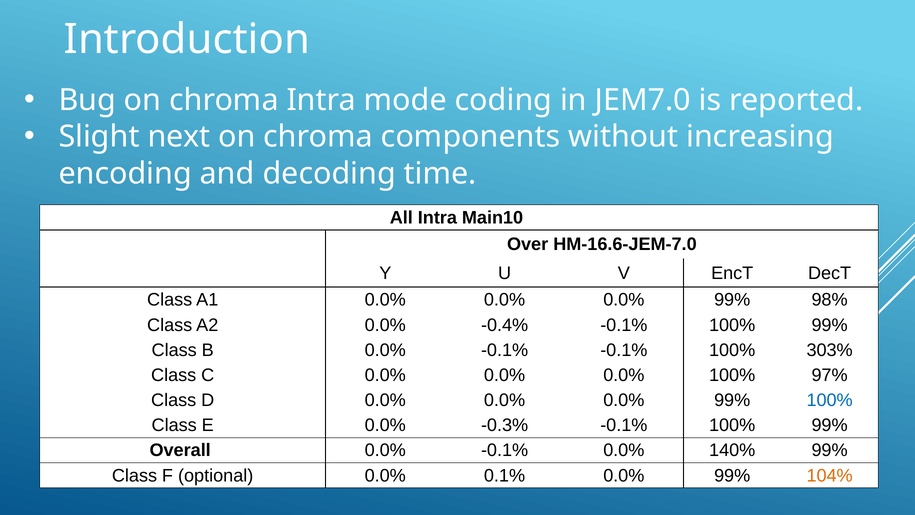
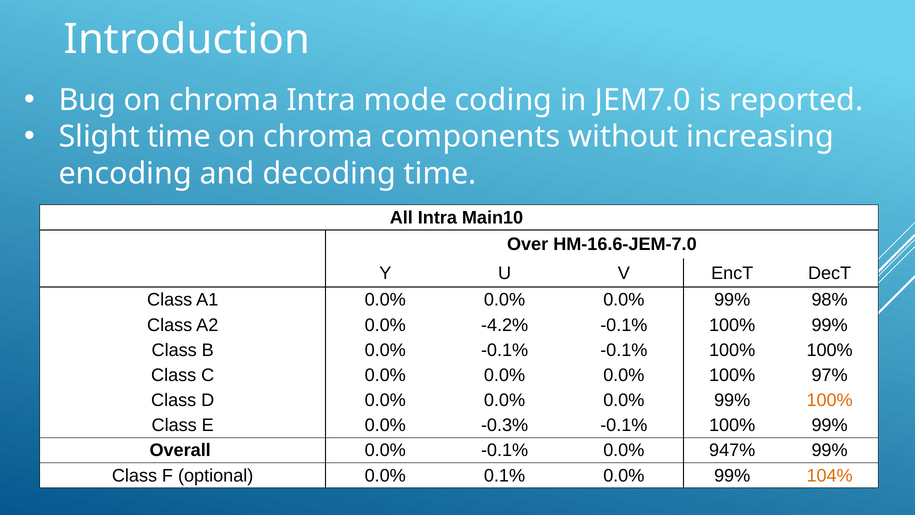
Slight next: next -> time
-0.4%: -0.4% -> -4.2%
100% 303%: 303% -> 100%
100% at (830, 400) colour: blue -> orange
140%: 140% -> 947%
